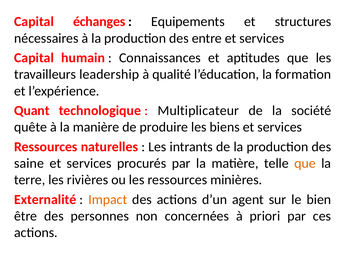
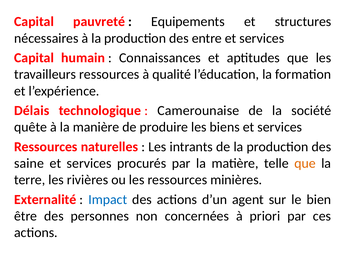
échanges: échanges -> pauvreté
travailleurs leadership: leadership -> ressources
Quant: Quant -> Délais
Multiplicateur: Multiplicateur -> Camerounaise
Impact colour: orange -> blue
